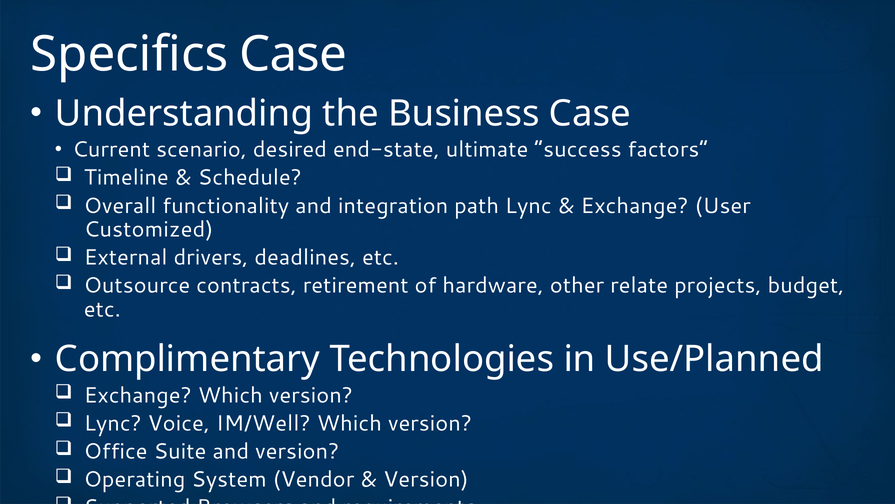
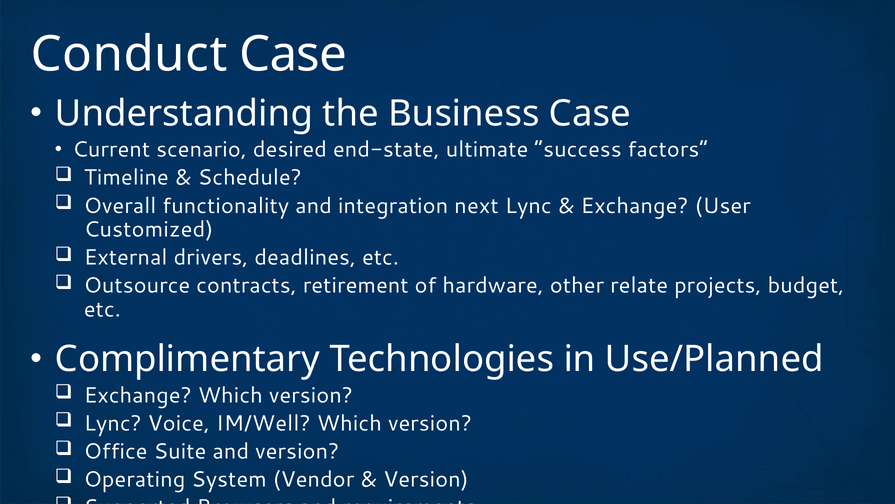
Specifics: Specifics -> Conduct
path: path -> next
